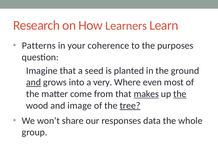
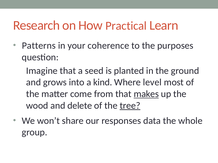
Learners: Learners -> Practical
and at (34, 83) underline: present -> none
very: very -> kind
even: even -> level
the at (180, 94) underline: present -> none
image: image -> delete
